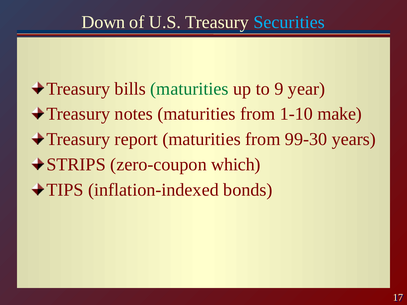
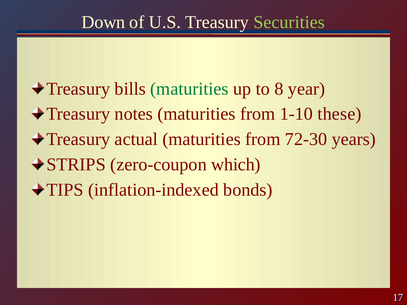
Securities colour: light blue -> light green
9: 9 -> 8
make: make -> these
report: report -> actual
99-30: 99-30 -> 72-30
